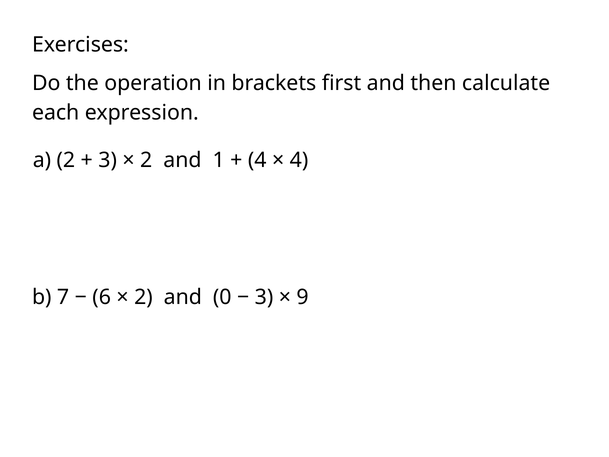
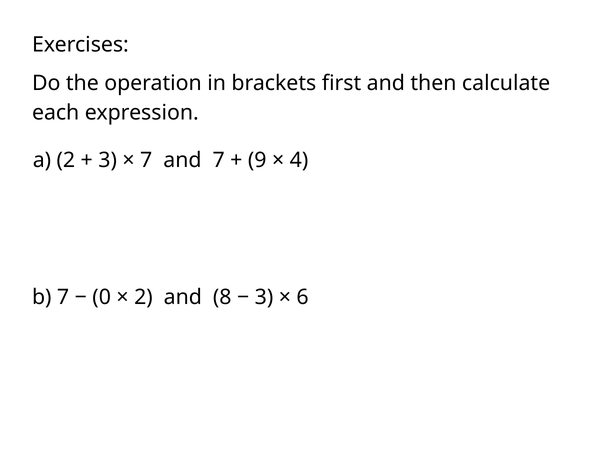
2 at (146, 160): 2 -> 7
and 1: 1 -> 7
4 at (257, 160): 4 -> 9
6: 6 -> 0
0: 0 -> 8
9: 9 -> 6
